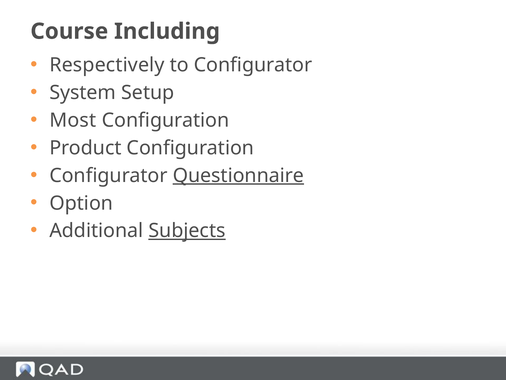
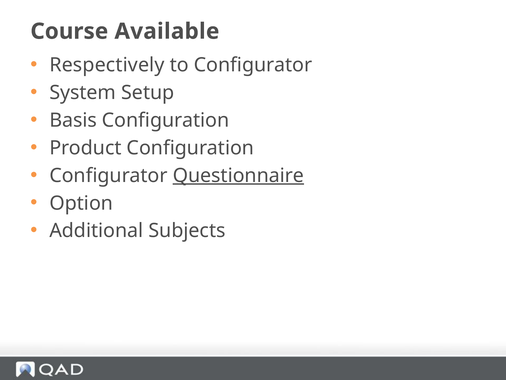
Including: Including -> Available
Most: Most -> Basis
Subjects underline: present -> none
